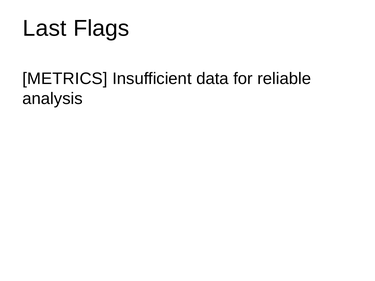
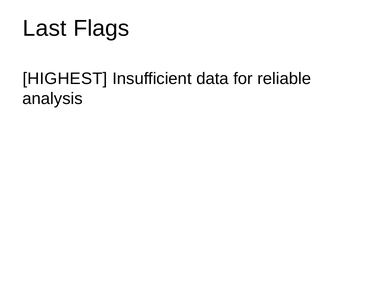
METRICS: METRICS -> HIGHEST
